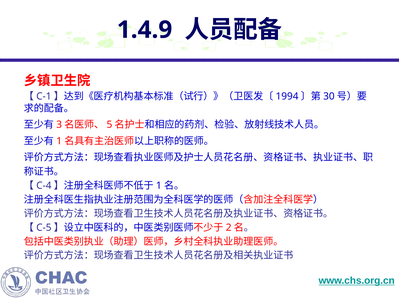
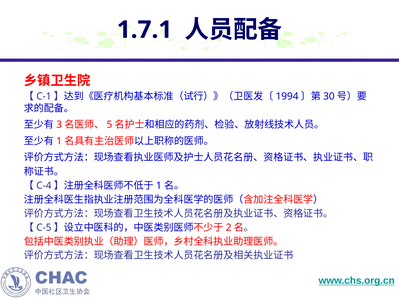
1.4.9: 1.4.9 -> 1.7.1
